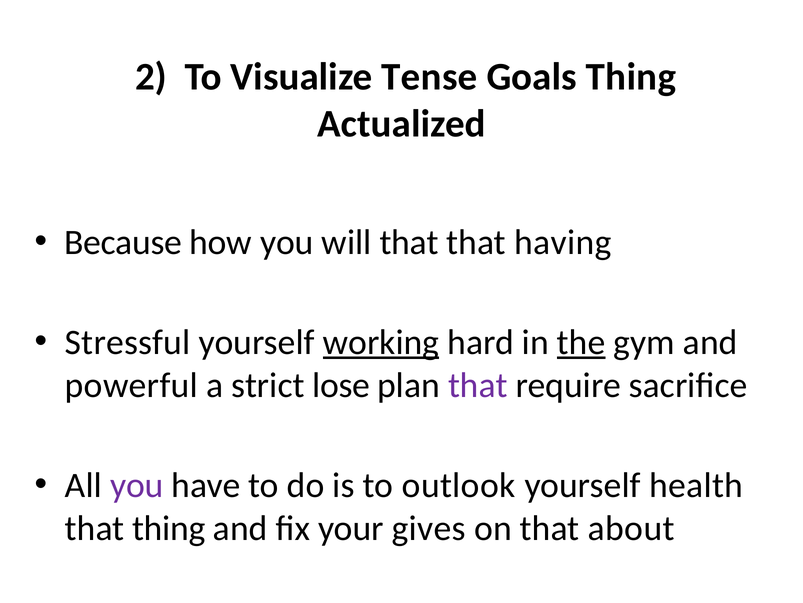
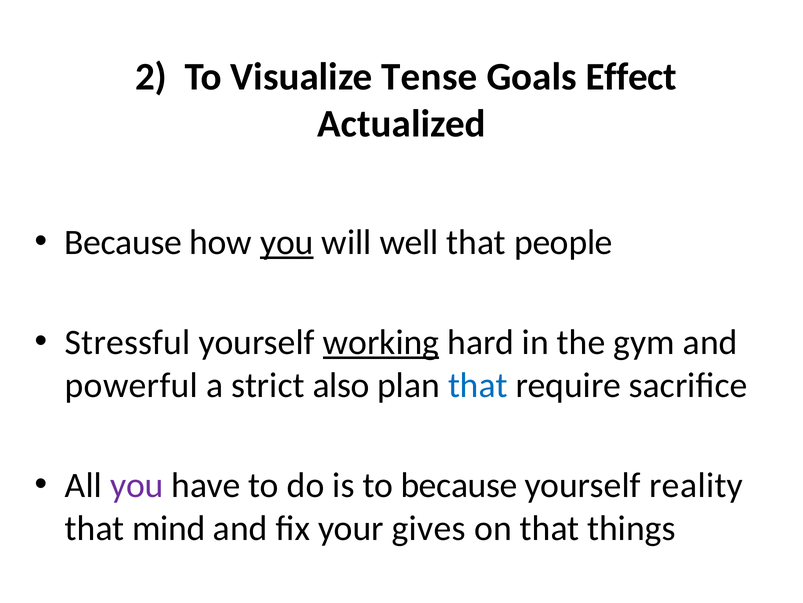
Goals Thing: Thing -> Effect
you at (287, 242) underline: none -> present
will that: that -> well
having: having -> people
the underline: present -> none
lose: lose -> also
that at (478, 385) colour: purple -> blue
to outlook: outlook -> because
health: health -> reality
that thing: thing -> mind
about: about -> things
